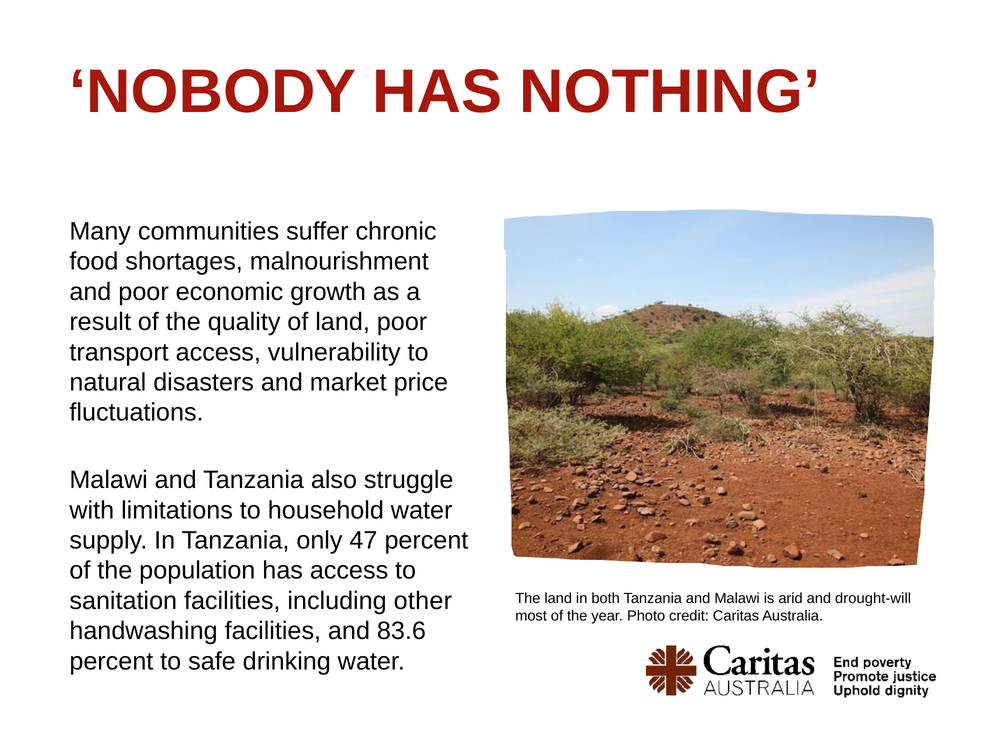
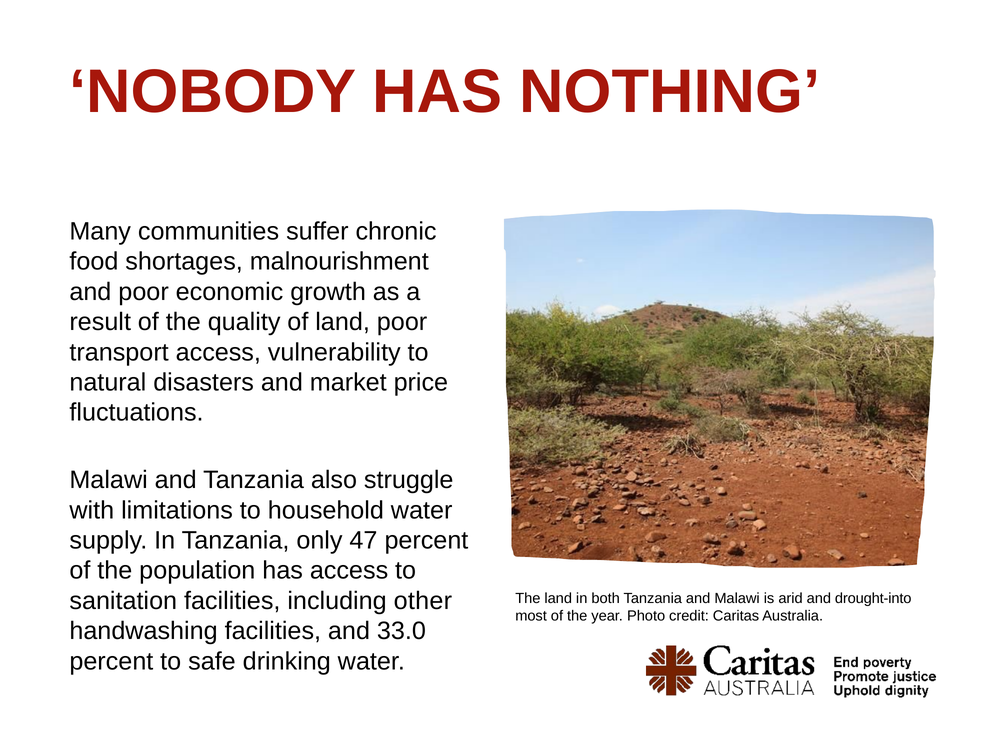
drought-will: drought-will -> drought-into
83.6: 83.6 -> 33.0
